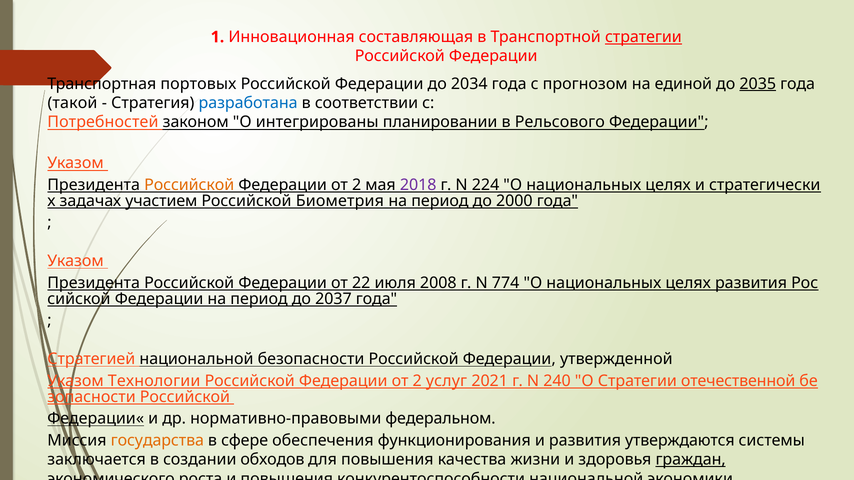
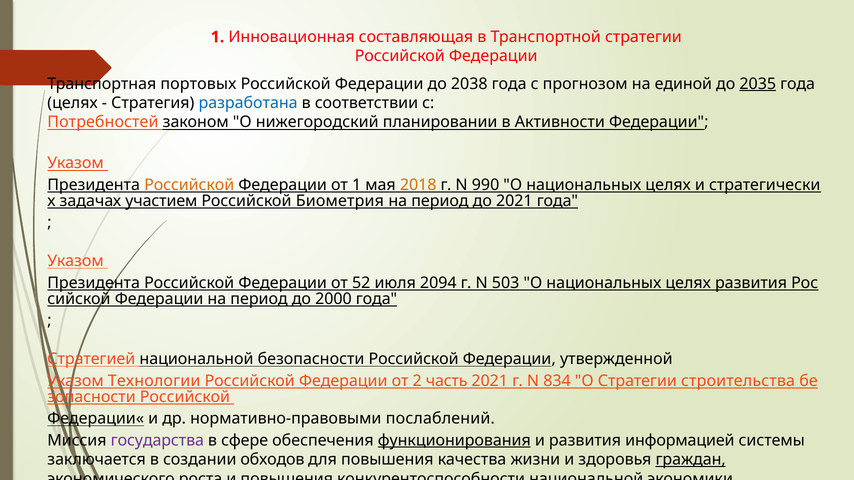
стратегии at (643, 37) underline: present -> none
2034: 2034 -> 2038
такой at (72, 103): такой -> целях
интегрированы: интегрированы -> нижегородский
Рельсового: Рельсового -> Активности
2 at (357, 185): 2 -> 1
2018 colour: purple -> orange
224: 224 -> 990
до 2000: 2000 -> 2021
22: 22 -> 52
2008: 2008 -> 2094
774: 774 -> 503
2037: 2037 -> 2000
услуг: услуг -> часть
240: 240 -> 834
отечественной: отечественной -> строительства
федеральном: федеральном -> послаблений
государства colour: orange -> purple
функционирования underline: none -> present
утверждаются: утверждаются -> информацией
